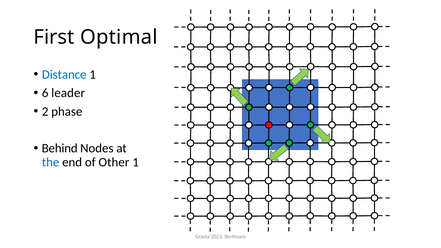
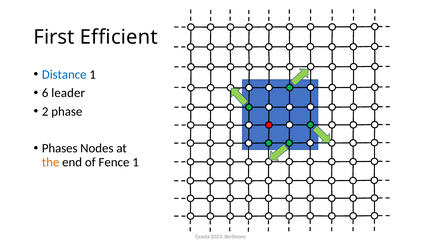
Optimal: Optimal -> Efficient
Behind: Behind -> Phases
the colour: blue -> orange
Other: Other -> Fence
